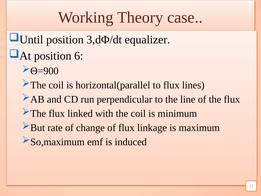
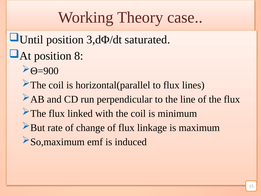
equalizer: equalizer -> saturated
6: 6 -> 8
